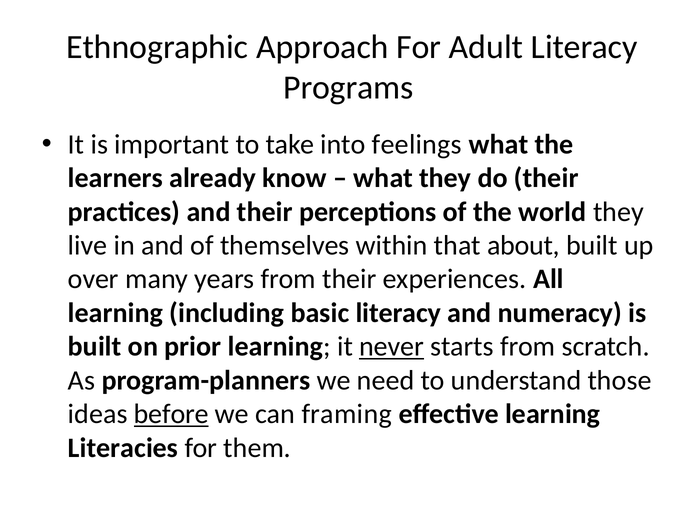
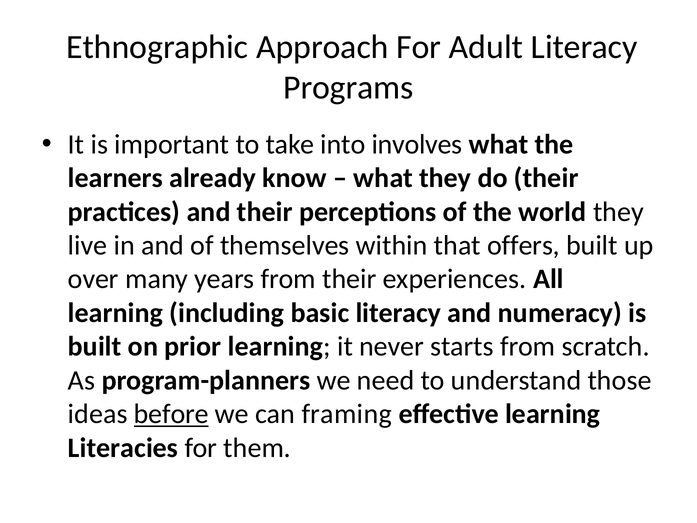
feelings: feelings -> involves
about: about -> offers
never underline: present -> none
